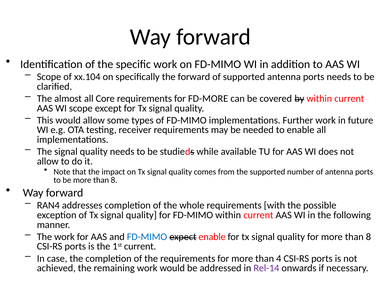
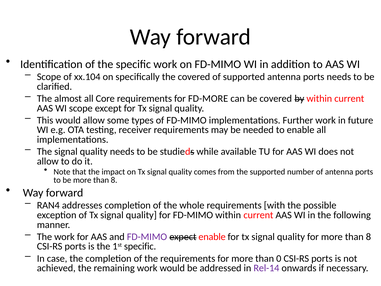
the forward: forward -> covered
FD-MIMO at (147, 237) colour: blue -> purple
1st current: current -> specific
4: 4 -> 0
